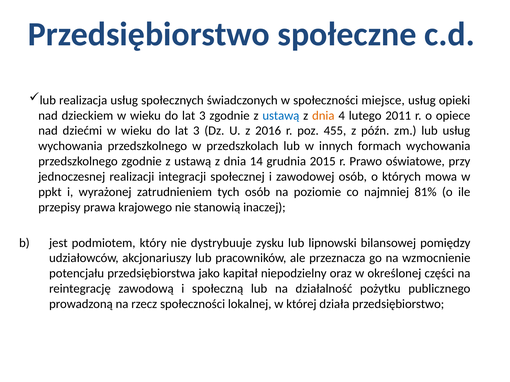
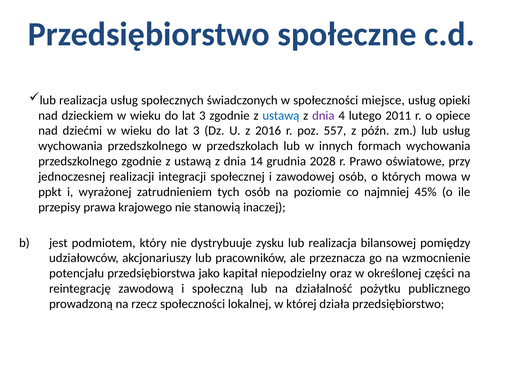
dnia at (323, 116) colour: orange -> purple
455: 455 -> 557
2015: 2015 -> 2028
81%: 81% -> 45%
zysku lub lipnowski: lipnowski -> realizacja
